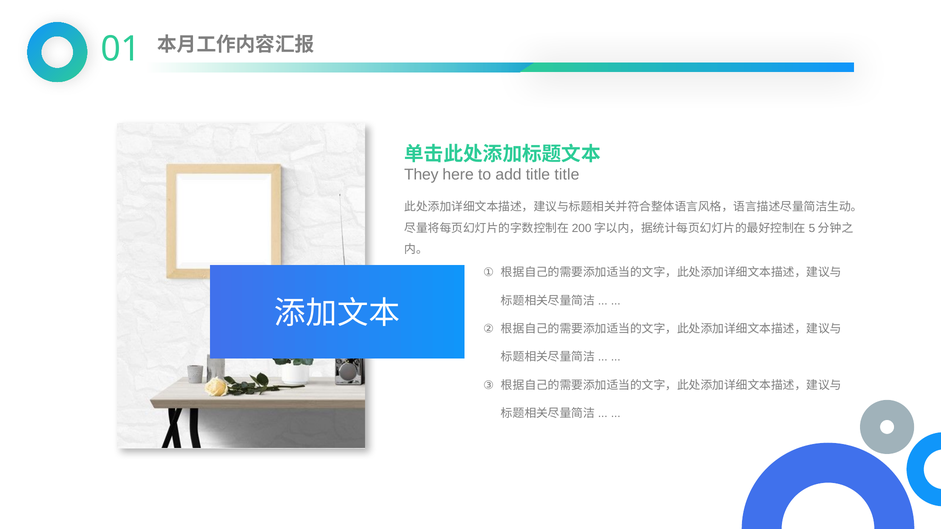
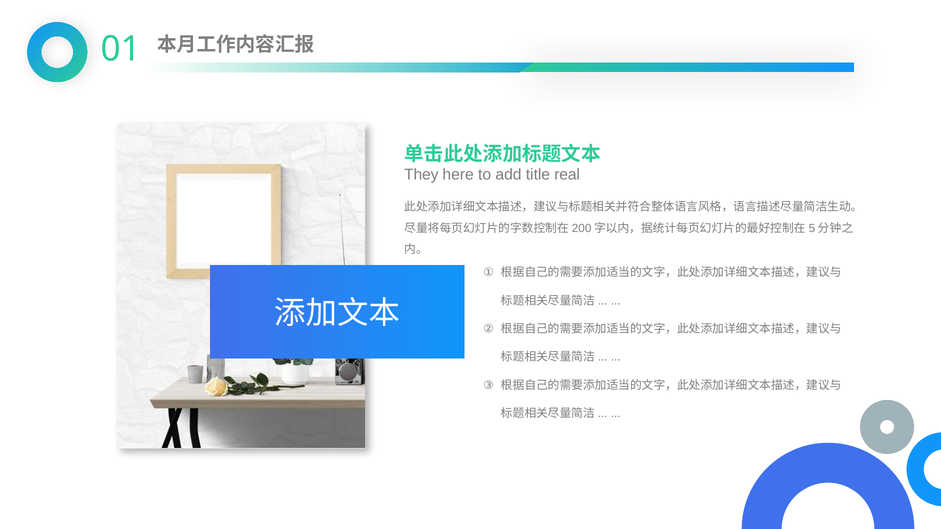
title title: title -> real
